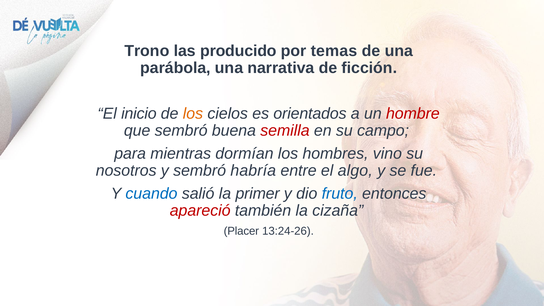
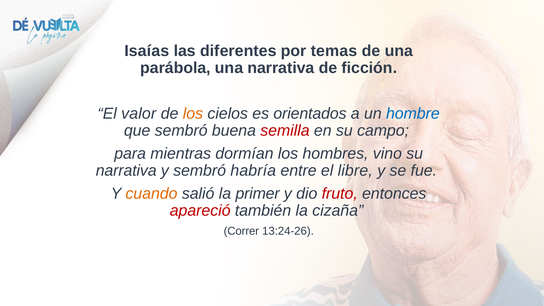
Trono: Trono -> Isaías
producido: producido -> diferentes
inicio: inicio -> valor
hombre colour: red -> blue
nosotros at (126, 171): nosotros -> narrativa
algo: algo -> libre
cuando colour: blue -> orange
fruto colour: blue -> red
Placer: Placer -> Correr
